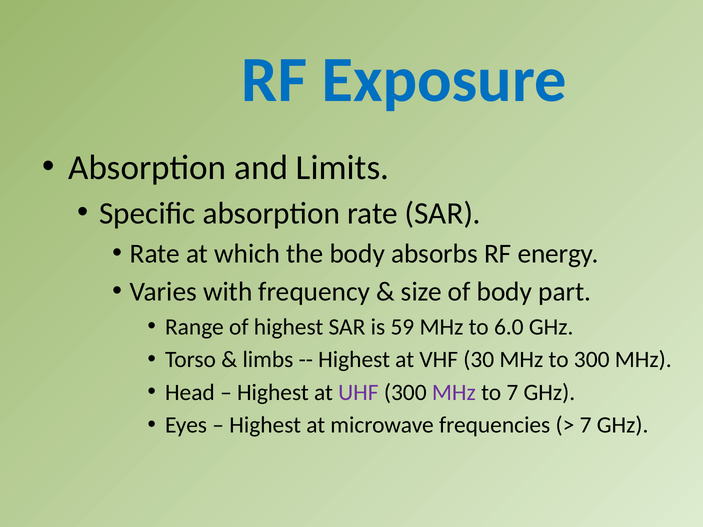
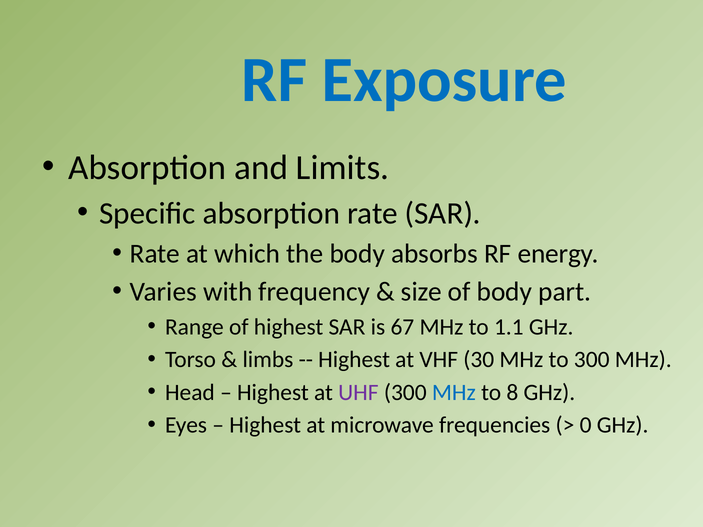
59: 59 -> 67
6.0: 6.0 -> 1.1
MHz at (454, 393) colour: purple -> blue
to 7: 7 -> 8
7 at (586, 425): 7 -> 0
